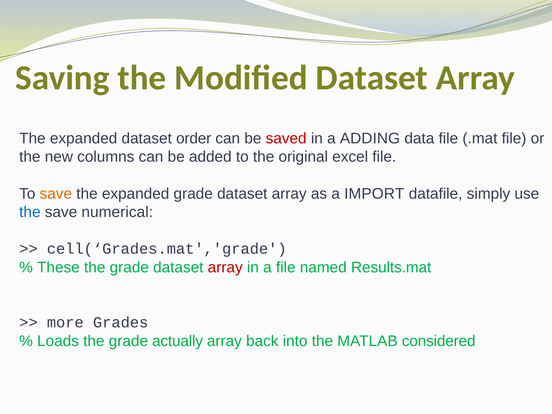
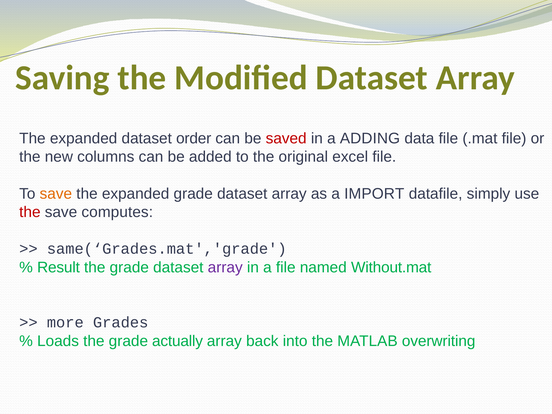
the at (30, 212) colour: blue -> red
numerical: numerical -> computes
cell(‘Grades.mat','grade: cell(‘Grades.mat','grade -> same(‘Grades.mat','grade
These: These -> Result
array at (225, 267) colour: red -> purple
Results.mat: Results.mat -> Without.mat
considered: considered -> overwriting
